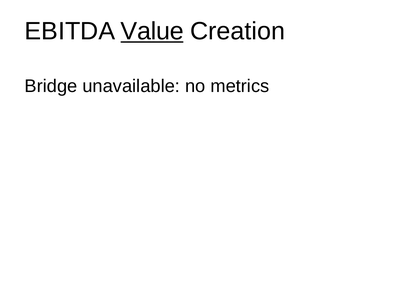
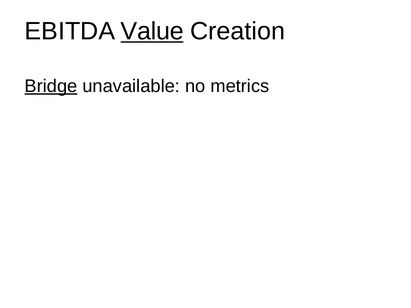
Bridge underline: none -> present
